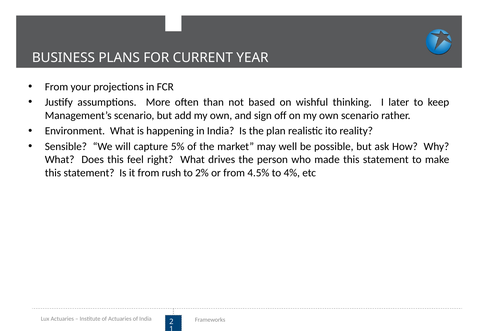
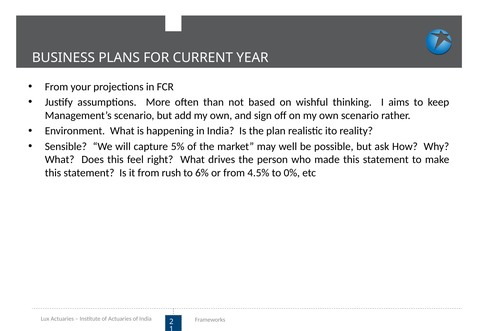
later: later -> aims
2%: 2% -> 6%
4%: 4% -> 0%
